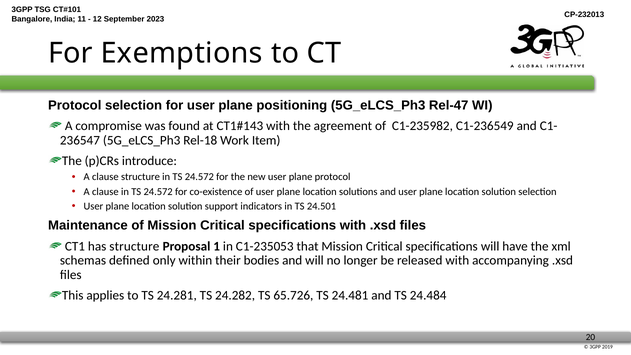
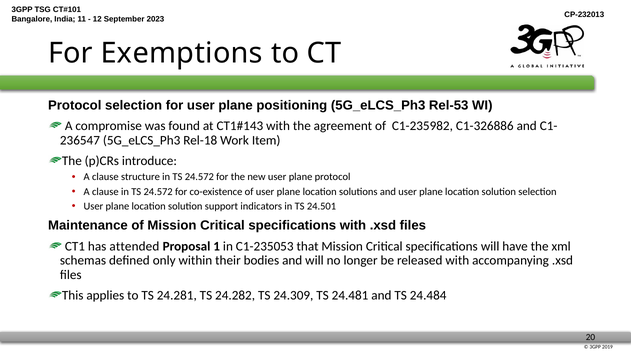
Rel-47: Rel-47 -> Rel-53
C1-236549: C1-236549 -> C1-326886
has structure: structure -> attended
65.726: 65.726 -> 24.309
